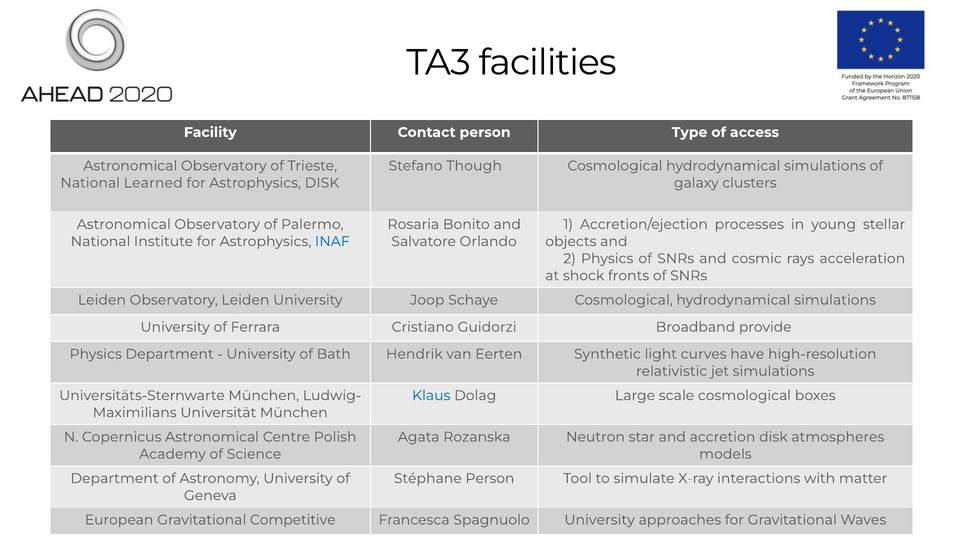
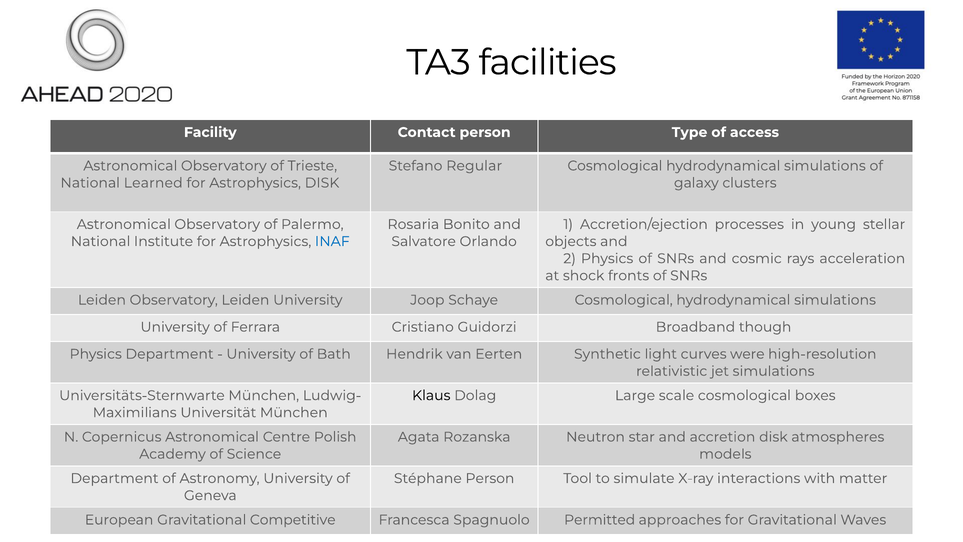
Though: Though -> Regular
provide: provide -> though
have: have -> were
Klaus colour: blue -> black
Spagnuolo University: University -> Permitted
